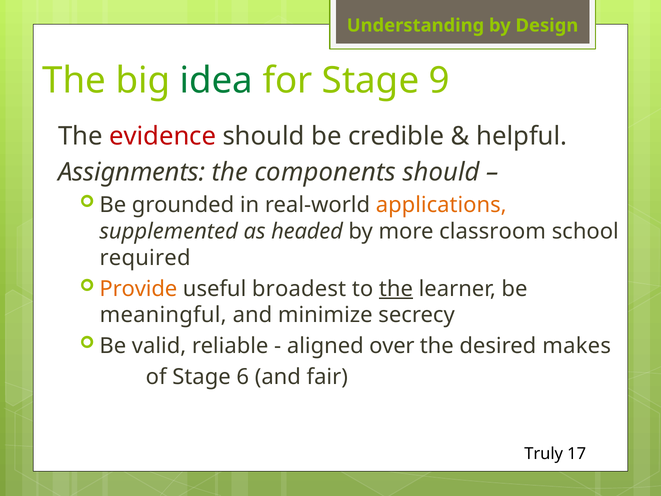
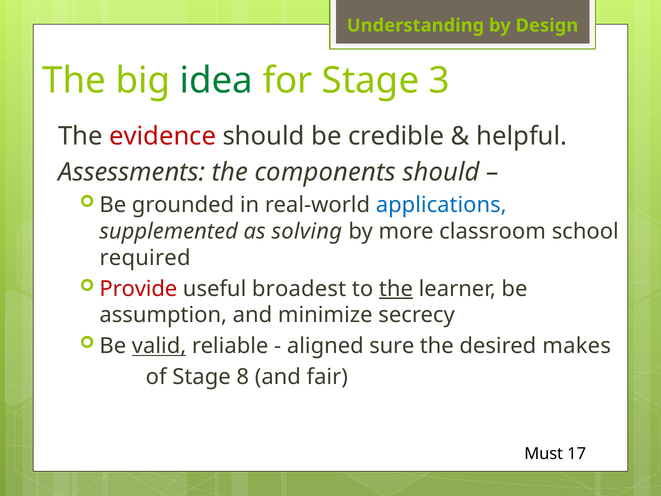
9: 9 -> 3
Assignments: Assignments -> Assessments
applications colour: orange -> blue
headed: headed -> solving
Provide colour: orange -> red
meaningful: meaningful -> assumption
valid underline: none -> present
over: over -> sure
6: 6 -> 8
Truly: Truly -> Must
